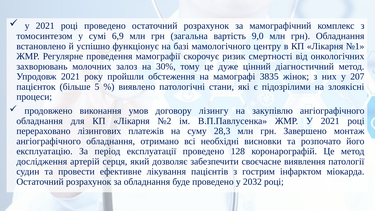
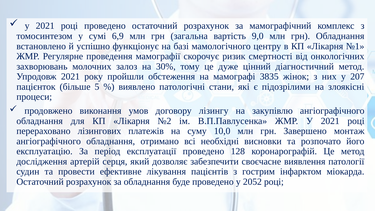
28,3: 28,3 -> 10,0
2032: 2032 -> 2052
